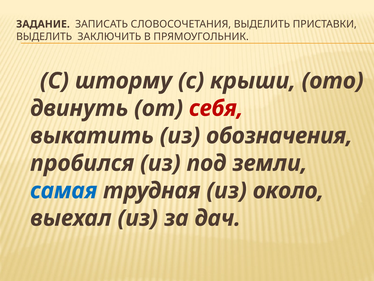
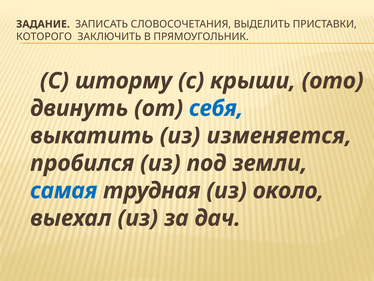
ВЫДЕЛИТЬ at (44, 37): ВЫДЕЛИТЬ -> КОТОРОГО
себя colour: red -> blue
обозначения: обозначения -> изменяется
